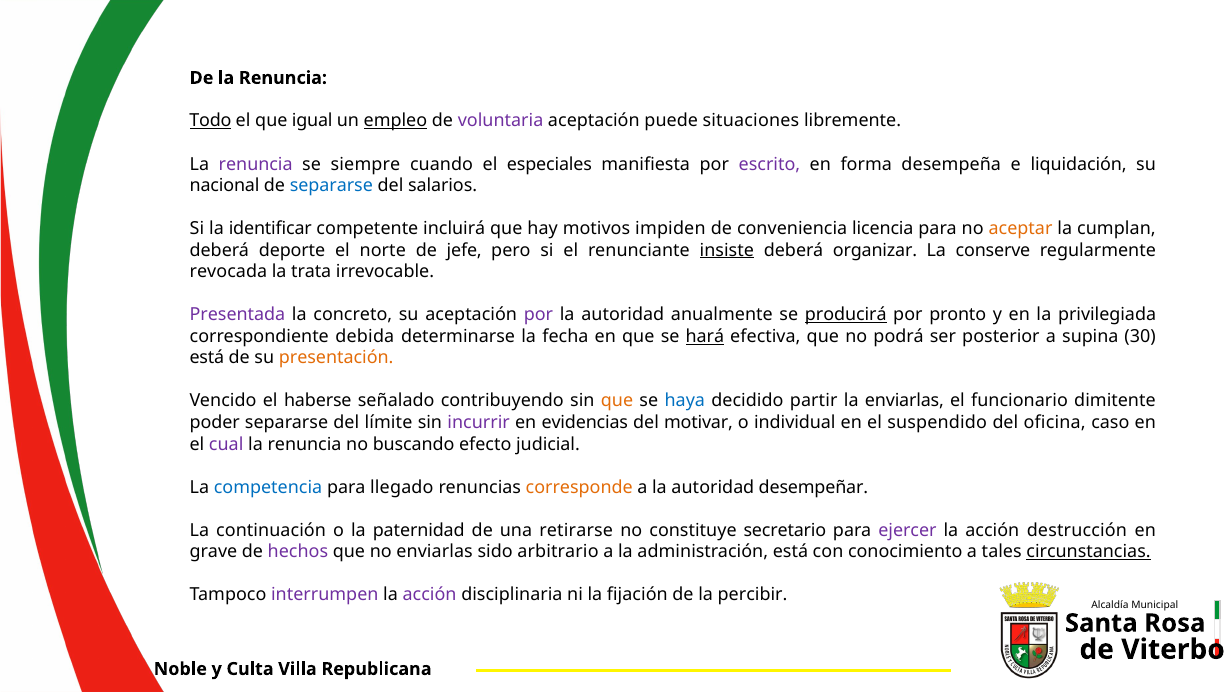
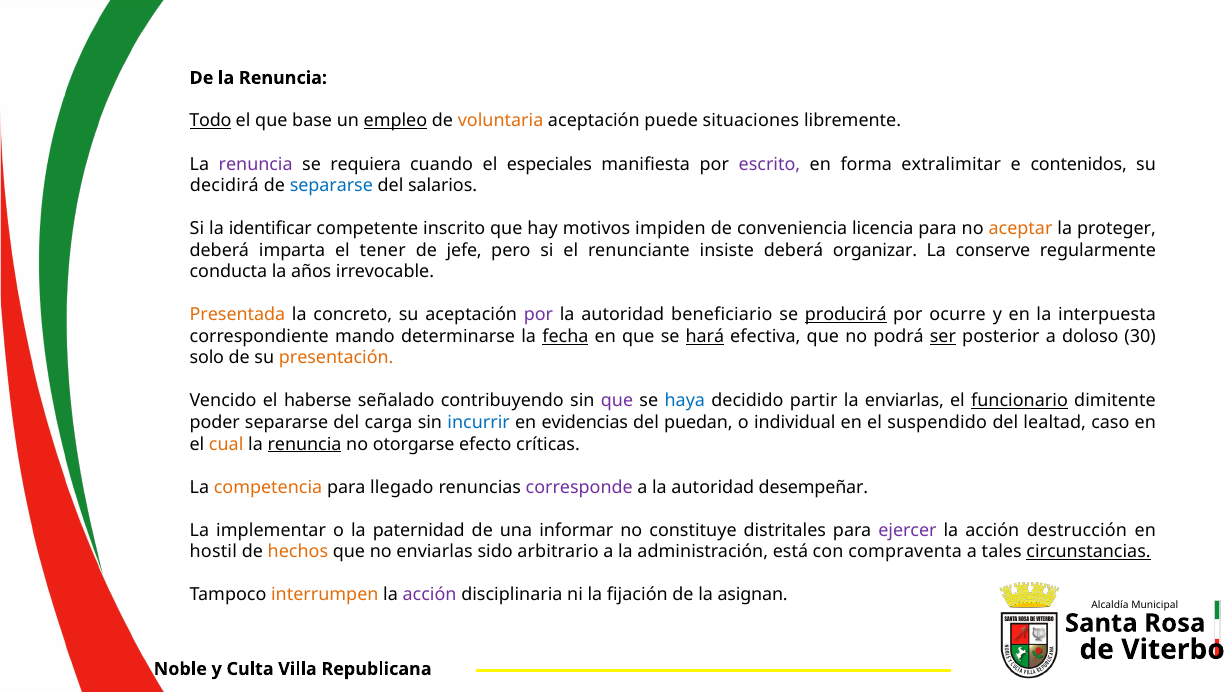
igual: igual -> base
voluntaria colour: purple -> orange
siempre: siempre -> requiera
desempeña: desempeña -> extralimitar
liquidación: liquidación -> contenidos
nacional: nacional -> decidirá
incluirá: incluirá -> inscrito
cumplan: cumplan -> proteger
deporte: deporte -> imparta
norte: norte -> tener
insiste underline: present -> none
revocada: revocada -> conducta
trata: trata -> años
Presentada colour: purple -> orange
anualmente: anualmente -> beneficiario
pronto: pronto -> ocurre
privilegiada: privilegiada -> interpuesta
debida: debida -> mando
fecha underline: none -> present
ser underline: none -> present
supina: supina -> doloso
está at (207, 358): está -> solo
que at (617, 401) colour: orange -> purple
funcionario underline: none -> present
límite: límite -> carga
incurrir colour: purple -> blue
motivar: motivar -> puedan
oficina: oficina -> lealtad
cual colour: purple -> orange
renuncia at (304, 444) underline: none -> present
buscando: buscando -> otorgarse
judicial: judicial -> críticas
competencia colour: blue -> orange
corresponde colour: orange -> purple
continuación: continuación -> implementar
retirarse: retirarse -> informar
secretario: secretario -> distritales
grave: grave -> hostil
hechos colour: purple -> orange
conocimiento: conocimiento -> compraventa
interrumpen colour: purple -> orange
percibir: percibir -> asignan
